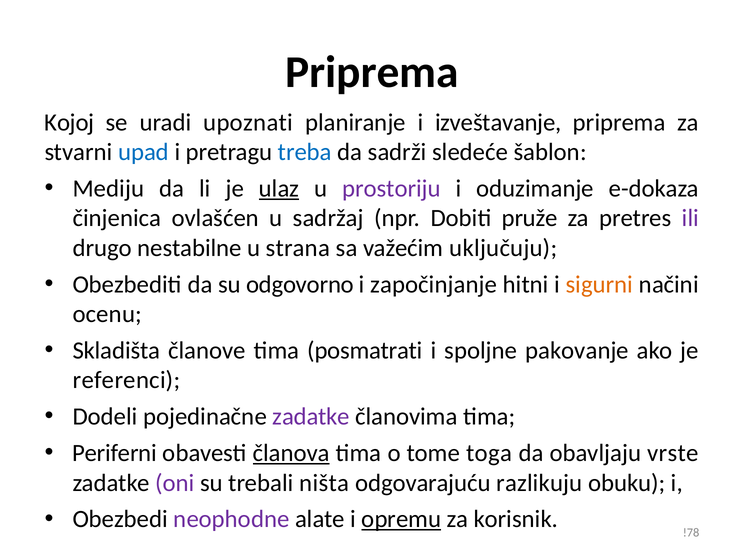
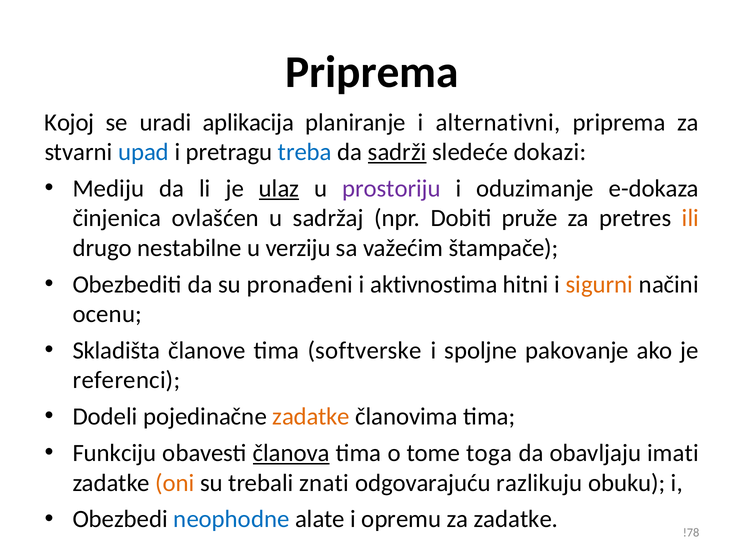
upoznati: upoznati -> aplikacija
izveštavanje: izveštavanje -> alternativni
sadrži underline: none -> present
šablon: šablon -> dokazi
ili colour: purple -> orange
strana: strana -> verziju
uključuju: uključuju -> štampače
odgovorno: odgovorno -> pronađeni
započinjanje: započinjanje -> aktivnostima
posmatrati: posmatrati -> softverske
zadatke at (311, 417) colour: purple -> orange
Periferni: Periferni -> Funkciju
vrste: vrste -> imati
oni colour: purple -> orange
ništa: ništa -> znati
neophodne colour: purple -> blue
opremu underline: present -> none
za korisnik: korisnik -> zadatke
